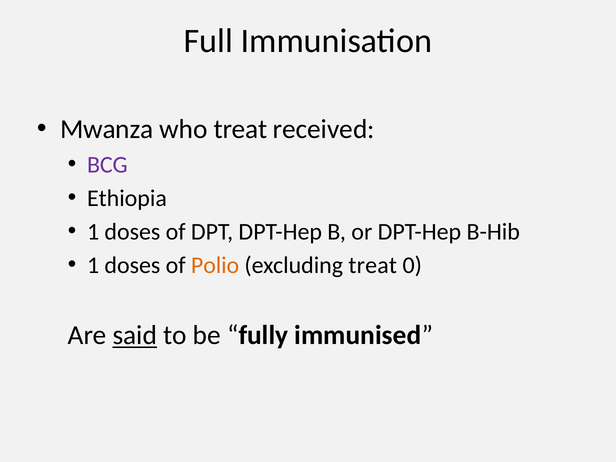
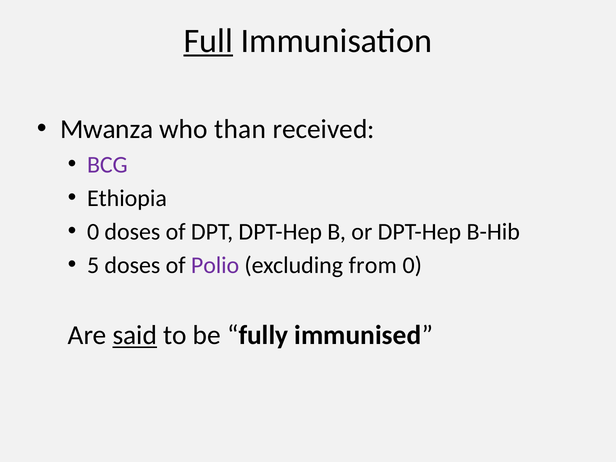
Full underline: none -> present
who treat: treat -> than
1 at (93, 232): 1 -> 0
1 at (93, 265): 1 -> 5
Polio colour: orange -> purple
excluding treat: treat -> from
